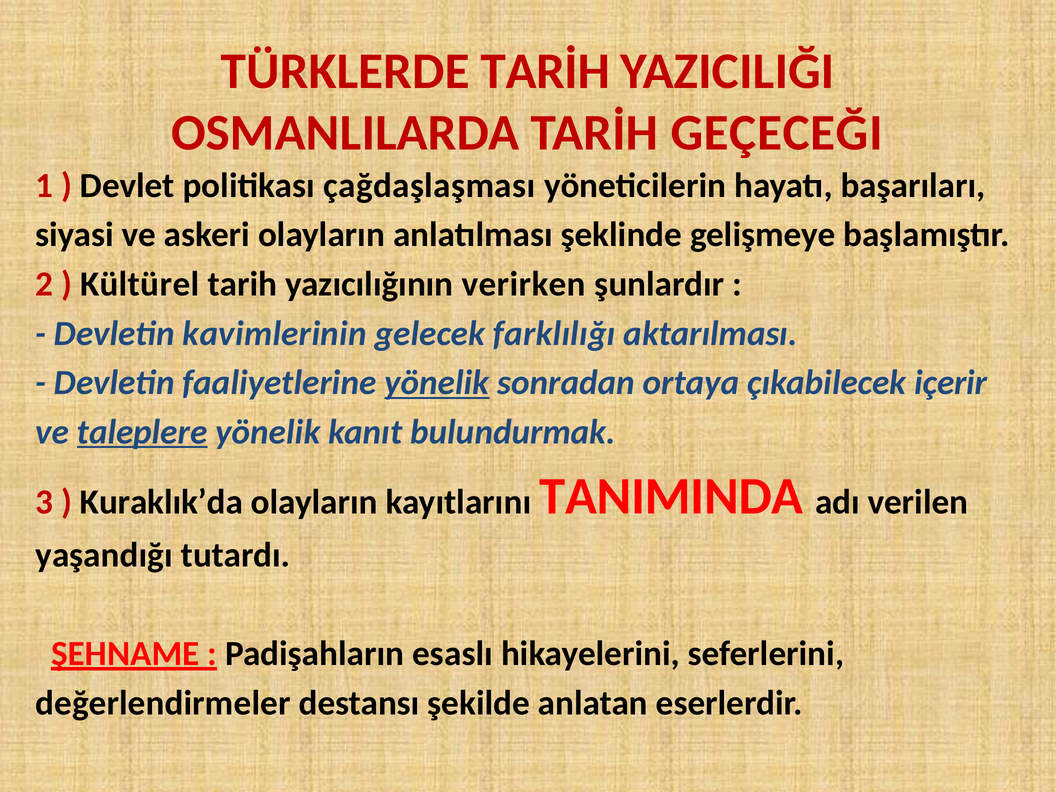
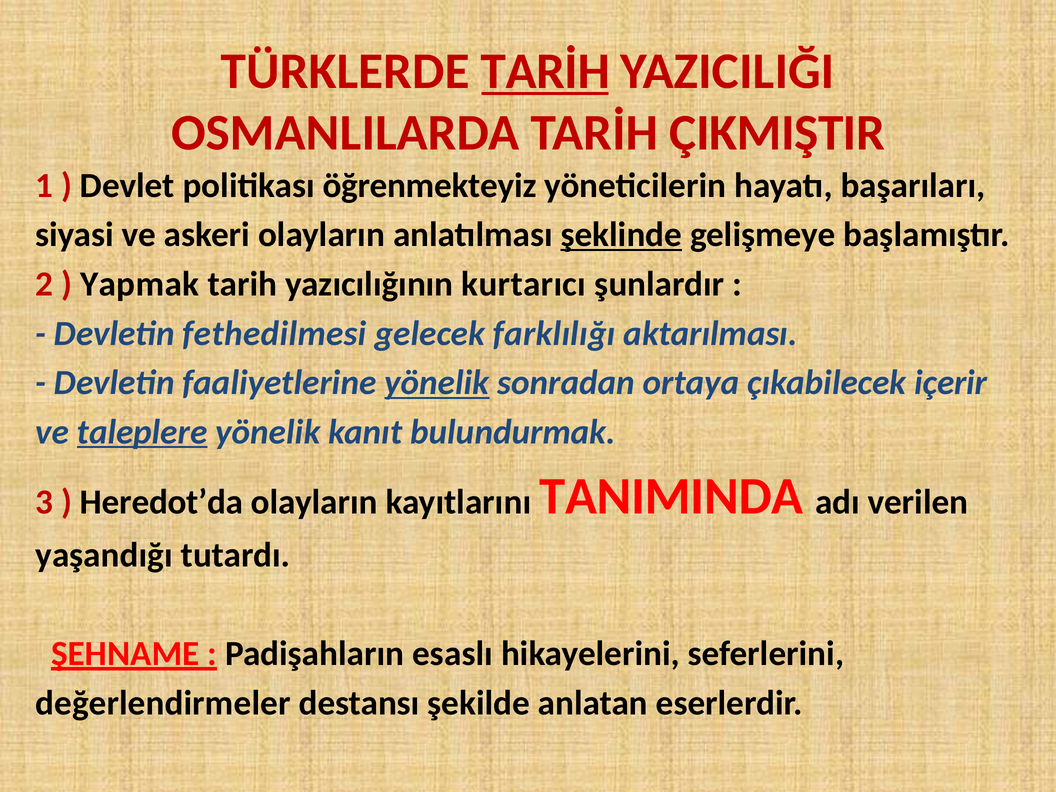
TARİH at (545, 71) underline: none -> present
GEÇECEĞI: GEÇECEĞI -> ÇIKMIŞTIR
çağdaşlaşması: çağdaşlaşması -> öğrenmekteyiz
şeklinde underline: none -> present
Kültürel: Kültürel -> Yapmak
verirken: verirken -> kurtarıcı
kavimlerinin: kavimlerinin -> fethedilmesi
Kuraklık’da: Kuraklık’da -> Heredot’da
